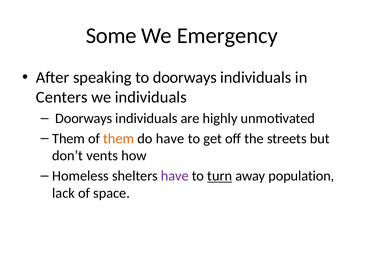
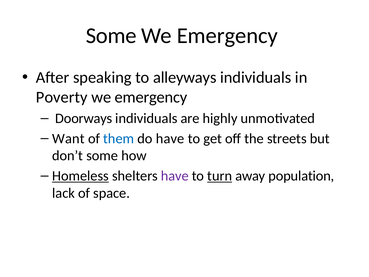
to doorways: doorways -> alleyways
Centers: Centers -> Poverty
individuals at (151, 97): individuals -> emergency
Them at (69, 138): Them -> Want
them at (119, 138) colour: orange -> blue
don’t vents: vents -> some
Homeless underline: none -> present
